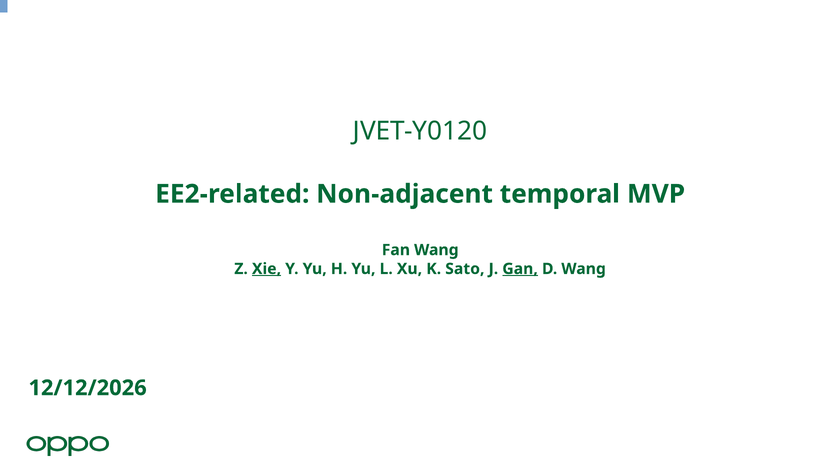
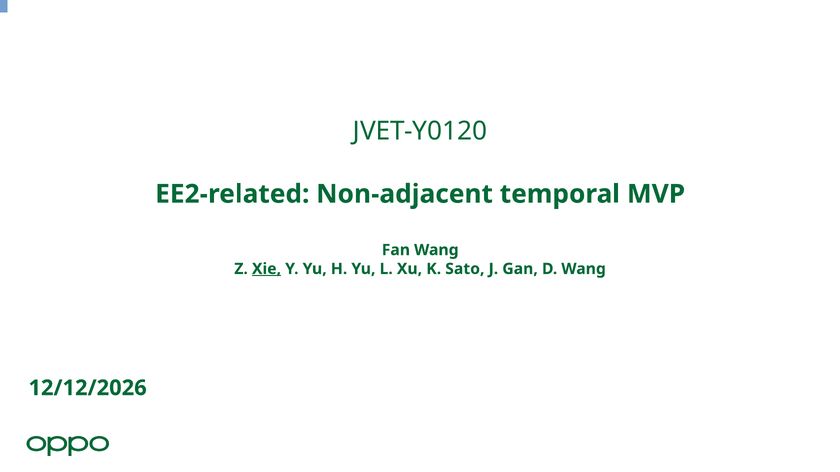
Gan underline: present -> none
